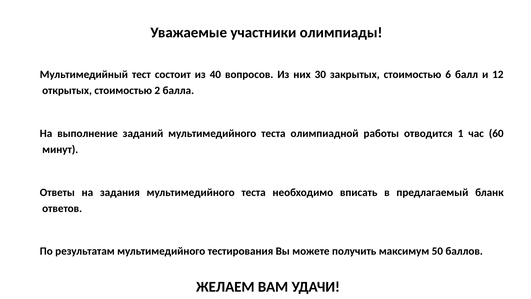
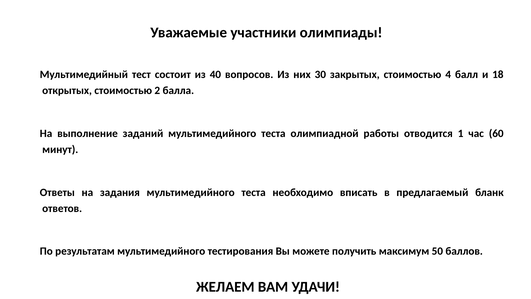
6: 6 -> 4
12: 12 -> 18
